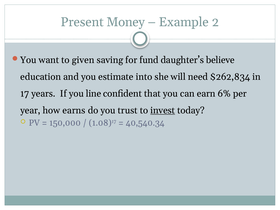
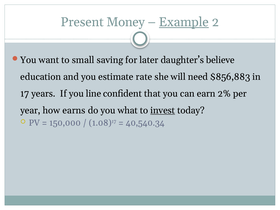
Example underline: none -> present
given: given -> small
fund: fund -> later
into: into -> rate
$262,834: $262,834 -> $856,883
6%: 6% -> 2%
trust: trust -> what
